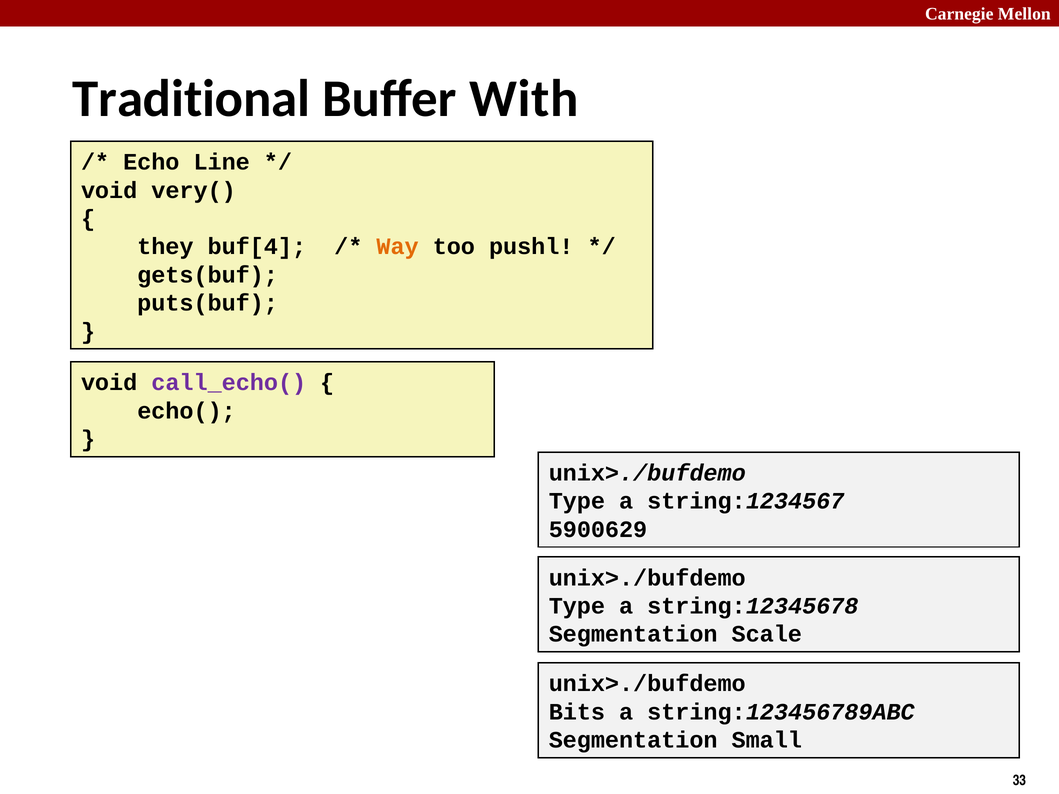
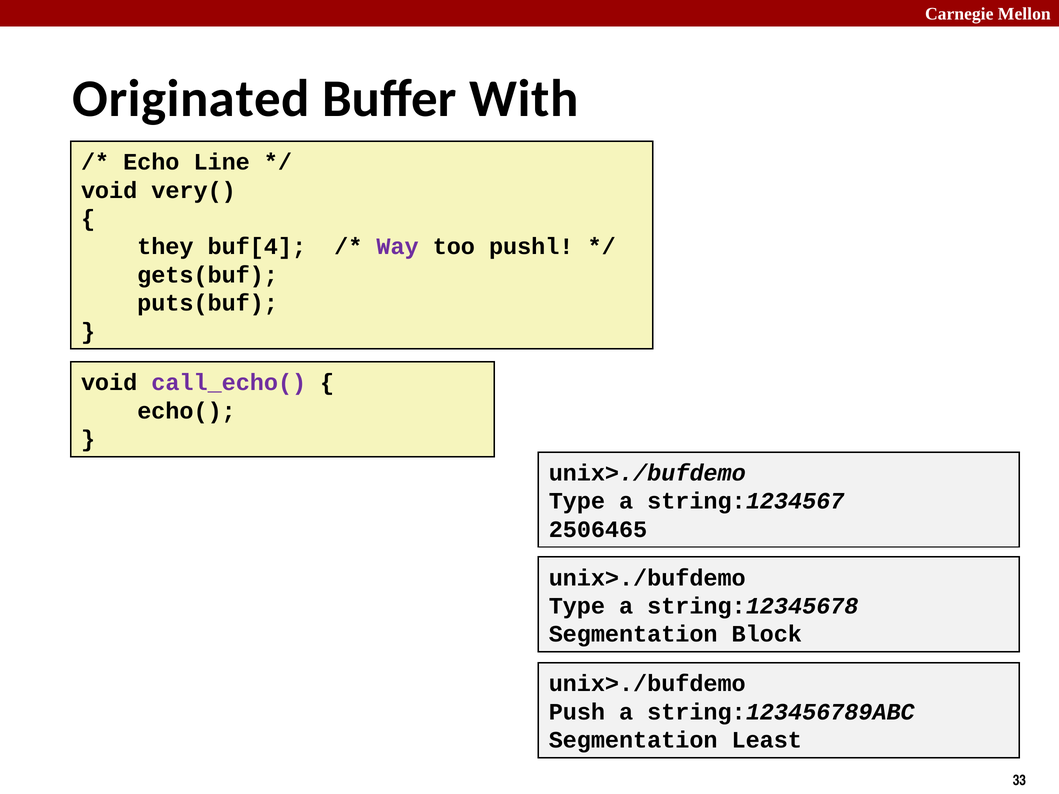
Traditional: Traditional -> Originated
Way colour: orange -> purple
5900629: 5900629 -> 2506465
Scale: Scale -> Block
Bits: Bits -> Push
Small: Small -> Least
